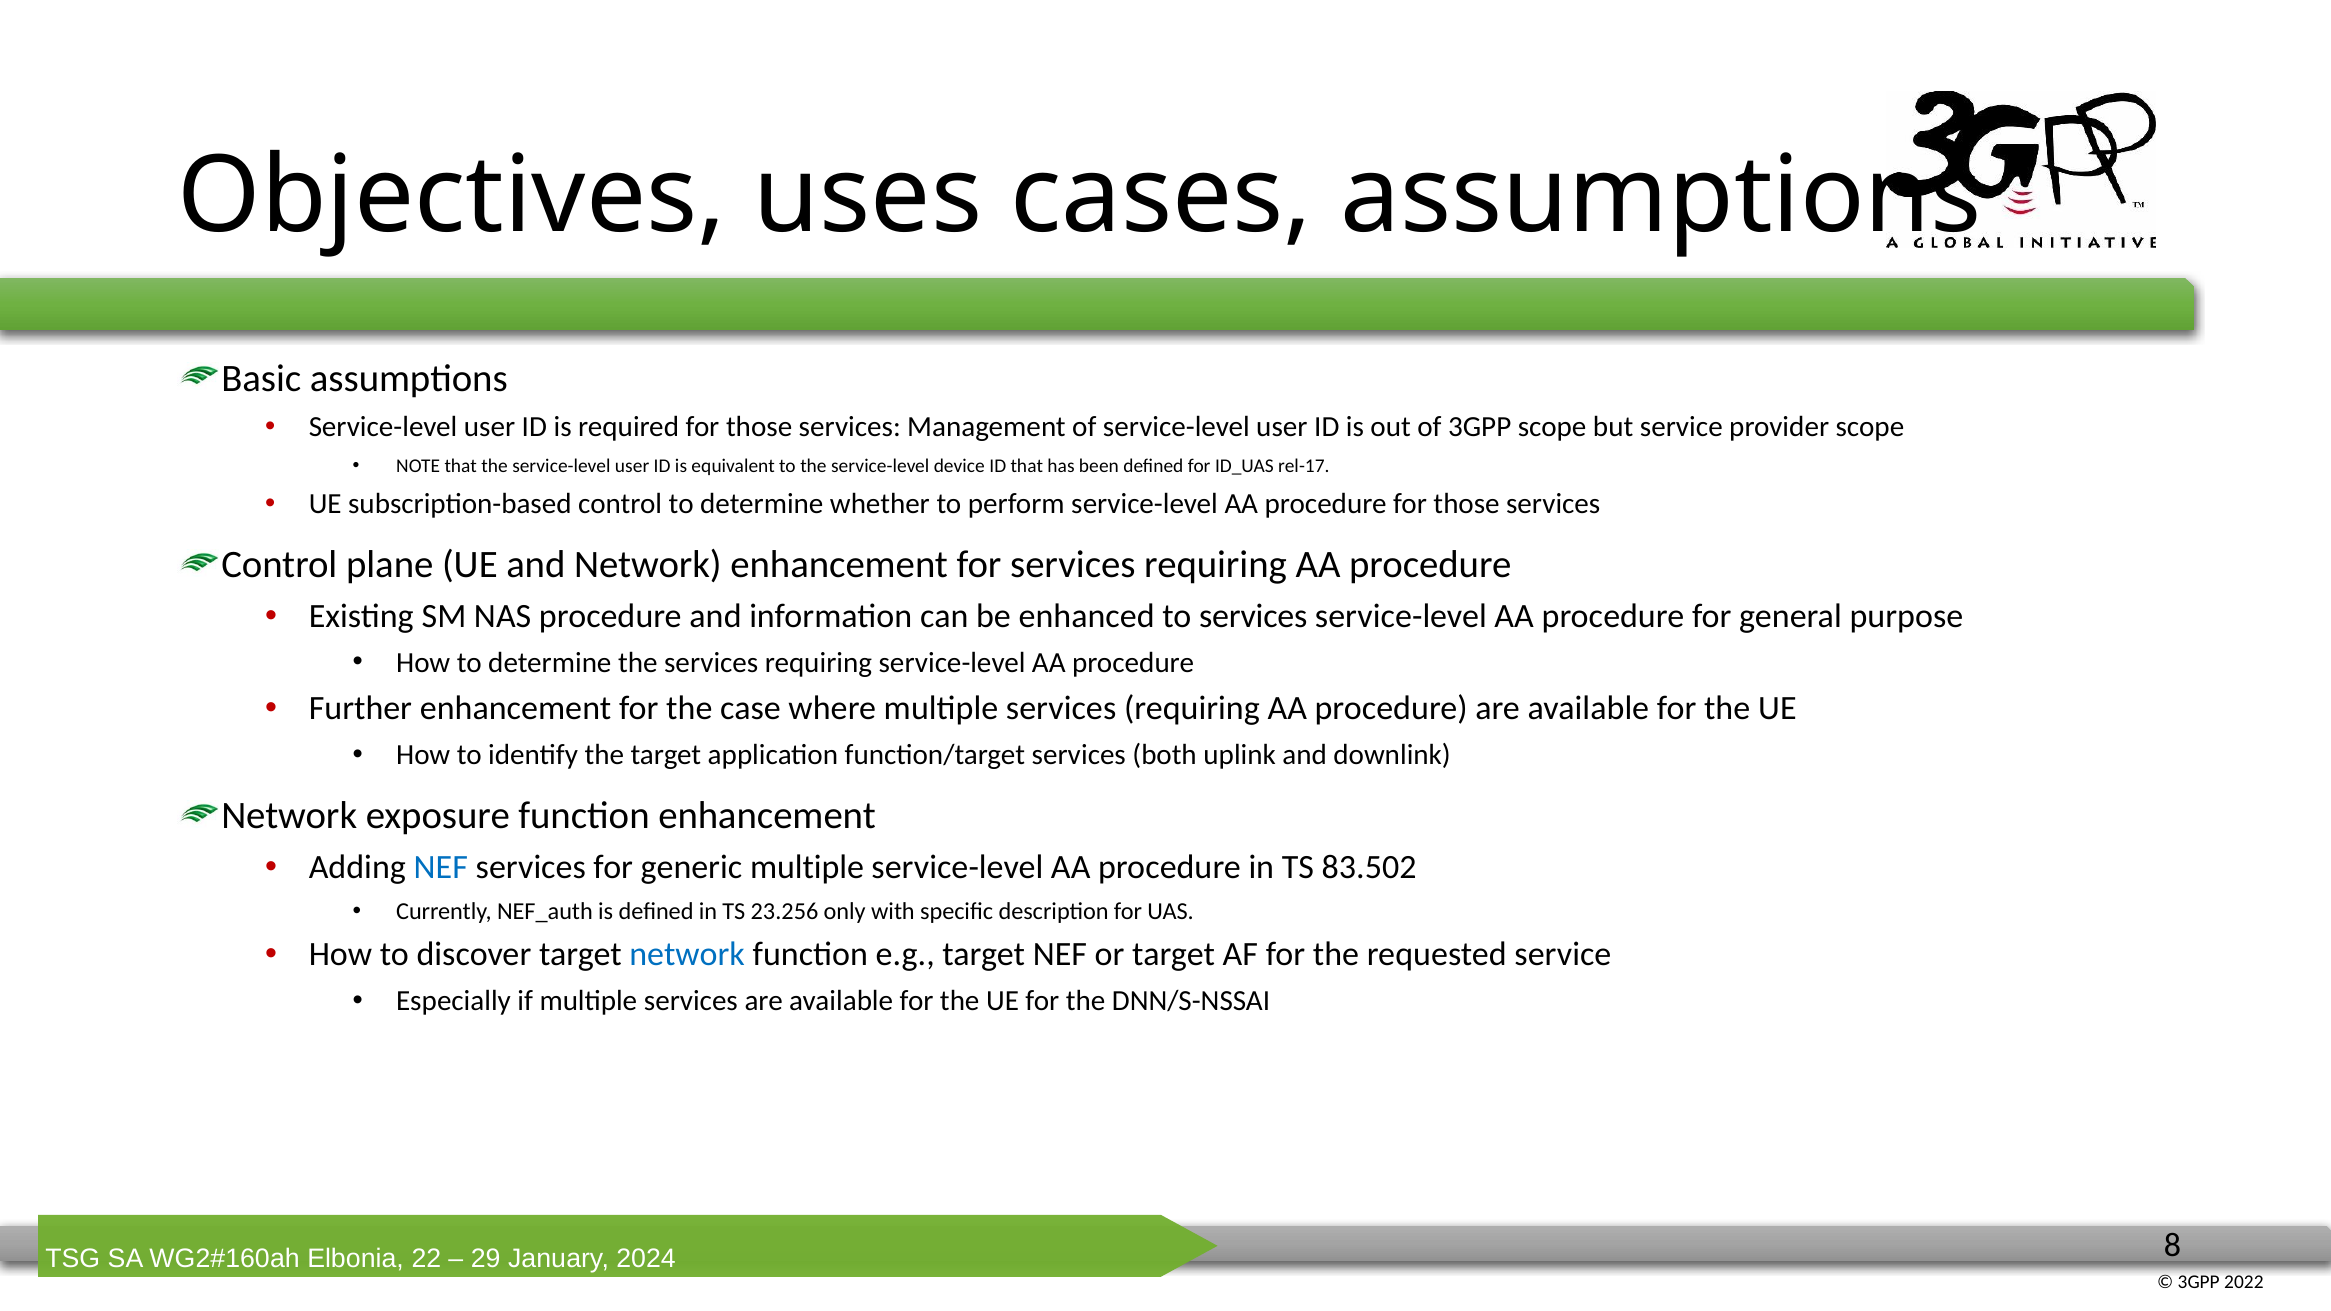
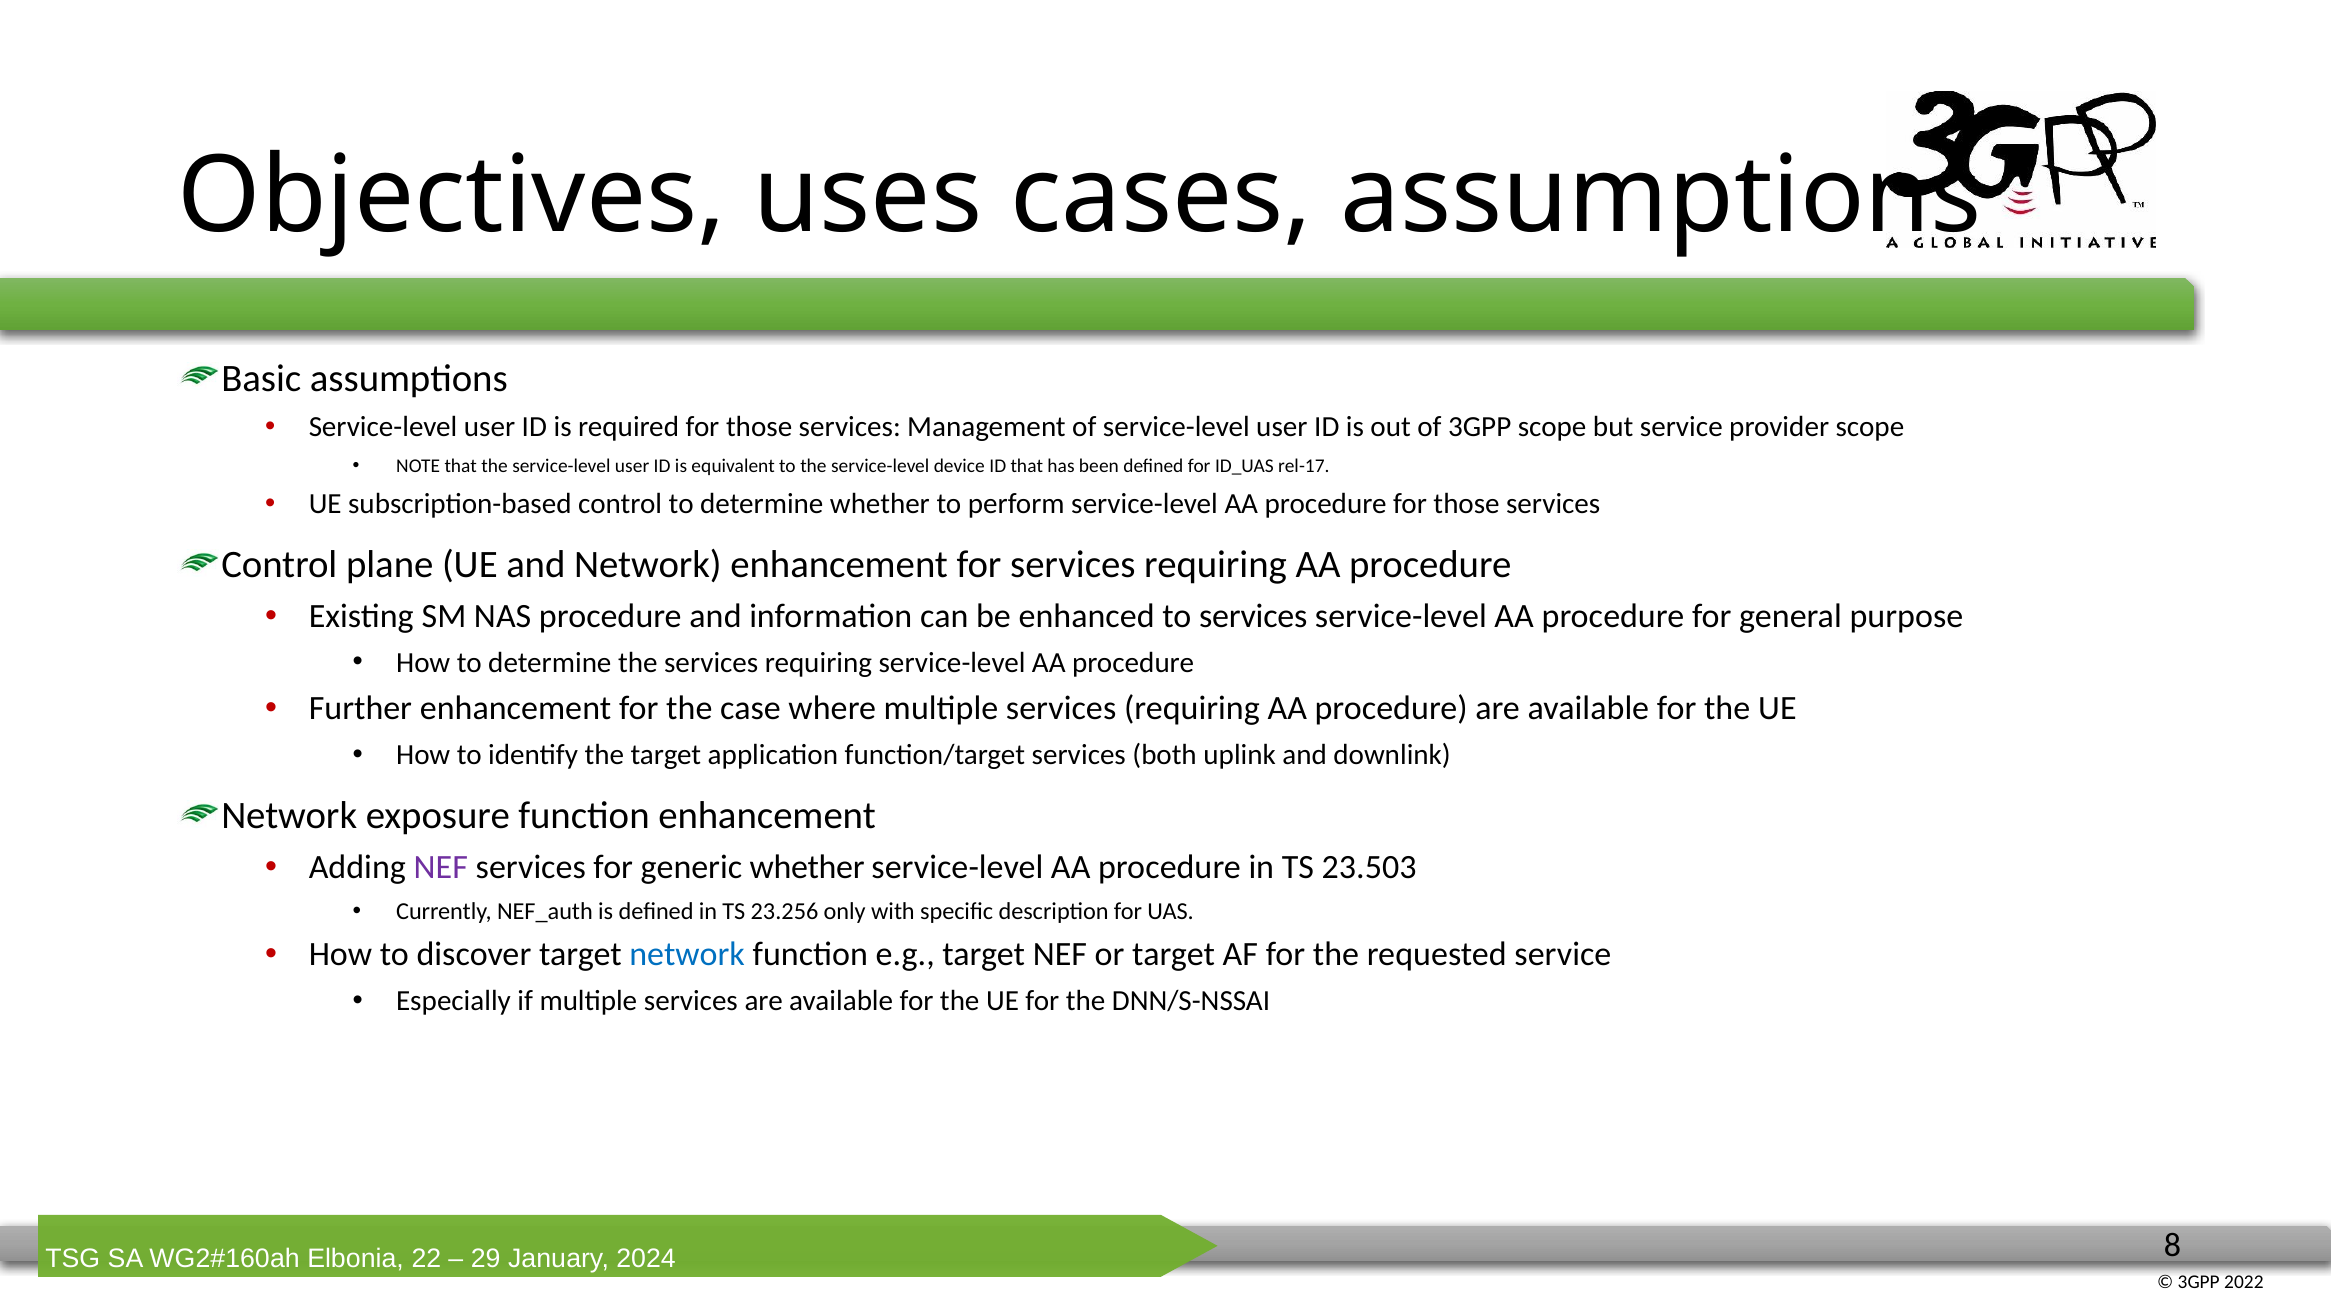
NEF at (441, 867) colour: blue -> purple
generic multiple: multiple -> whether
83.502: 83.502 -> 23.503
